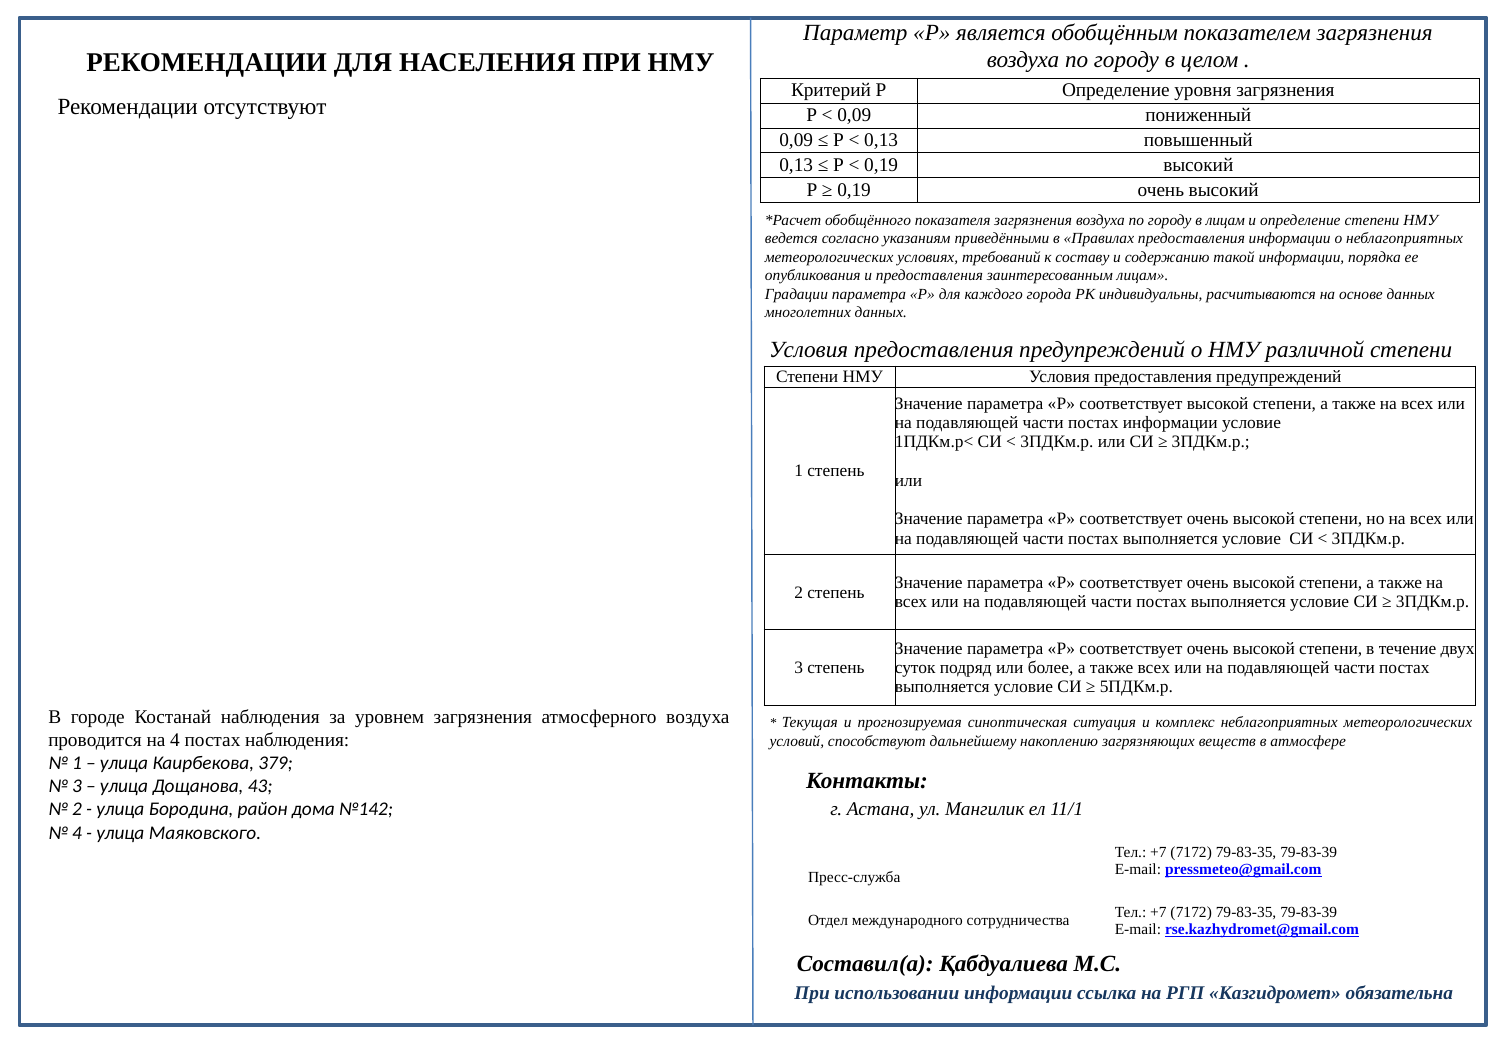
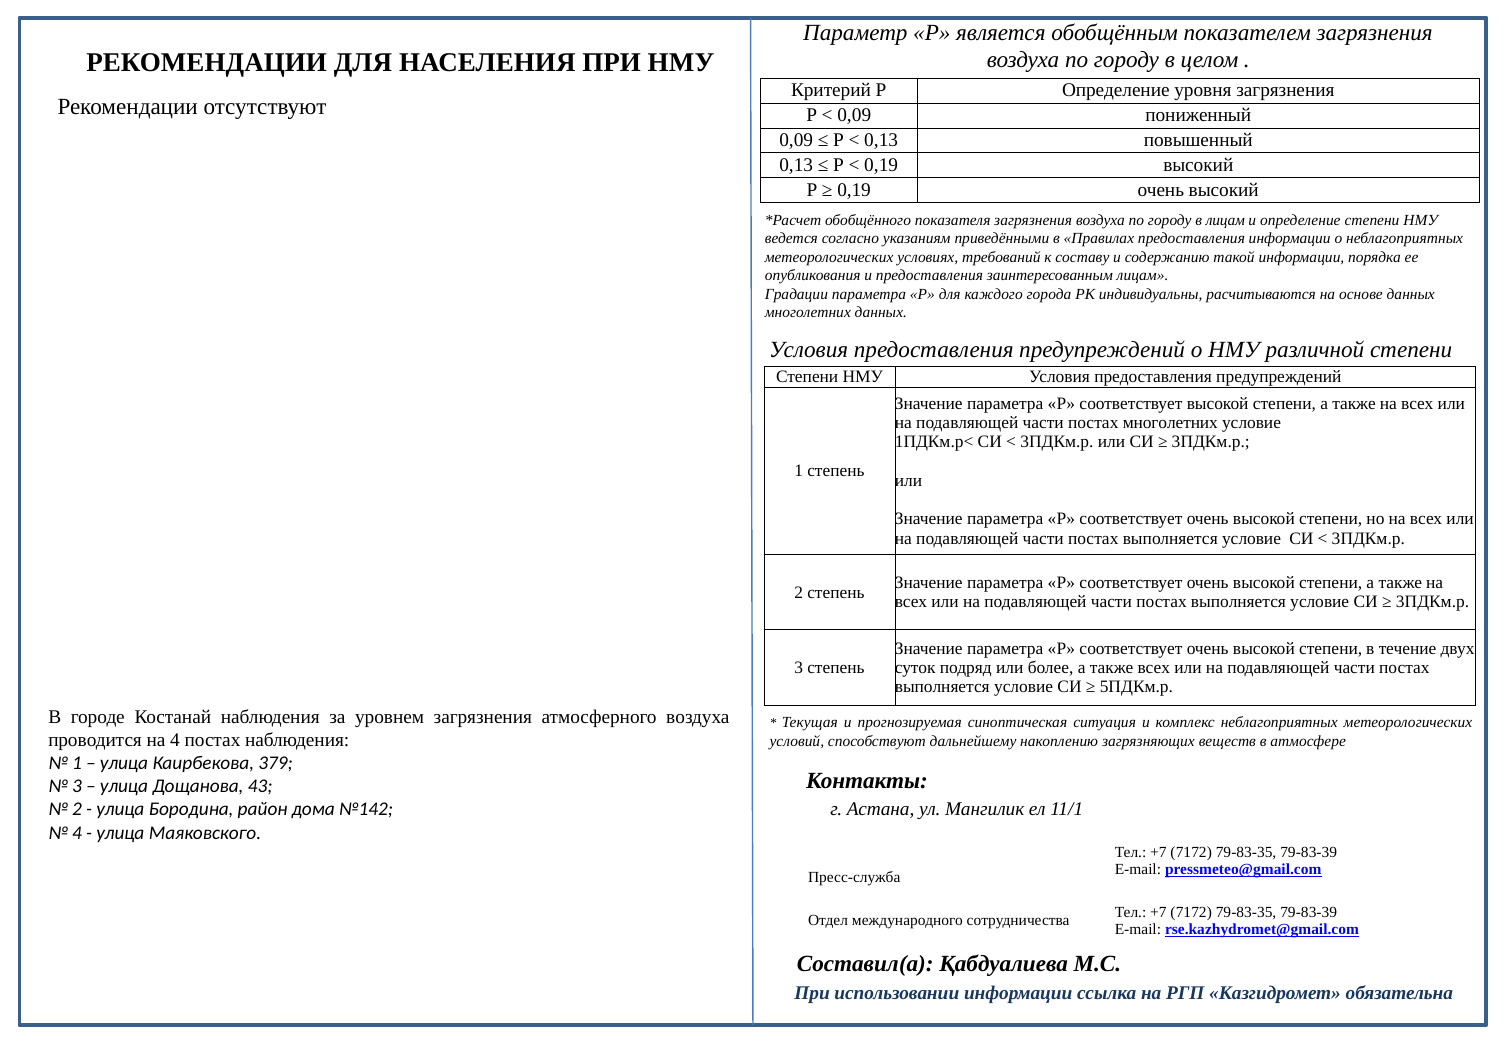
постах информации: информации -> многолетних
